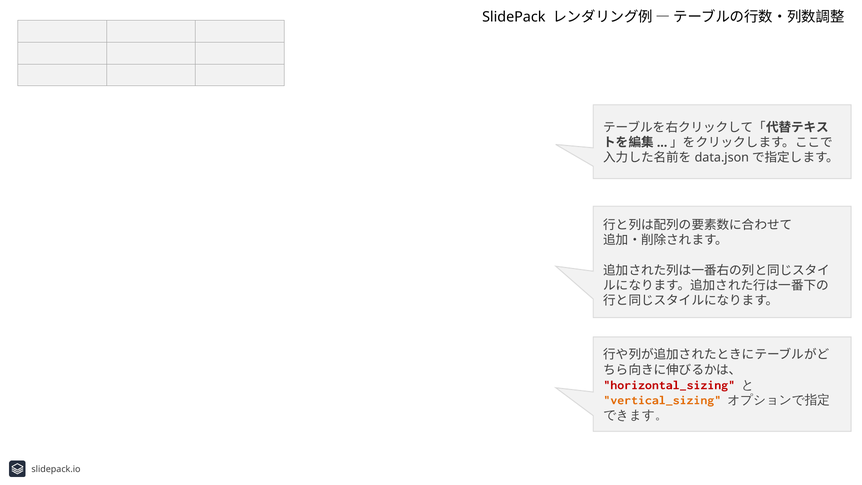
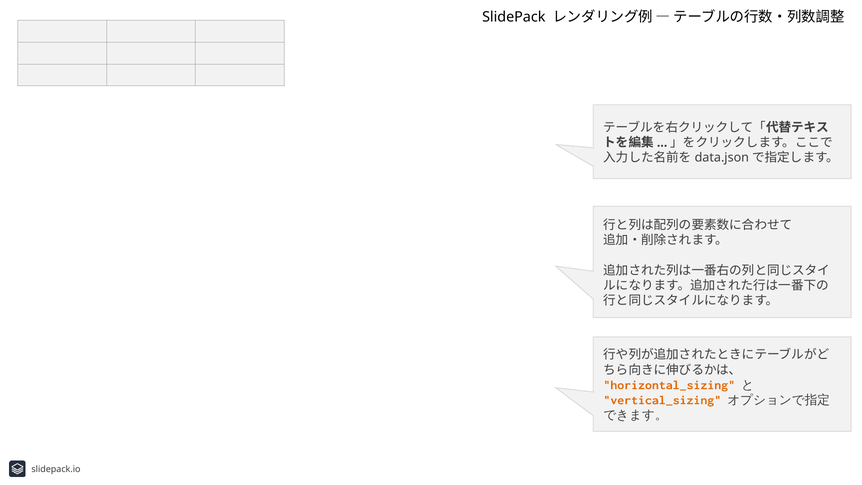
horizontal_sizing colour: red -> orange
